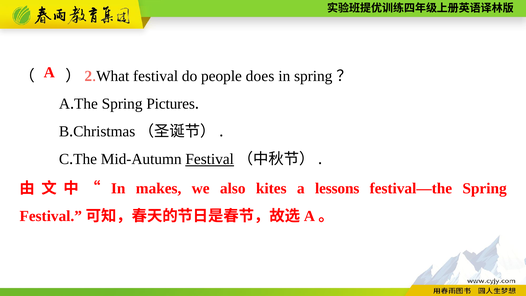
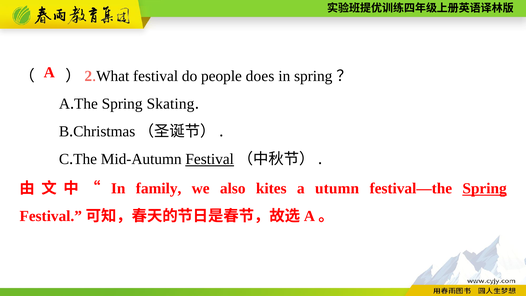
Pictures: Pictures -> Skating
makes: makes -> family
lessons: lessons -> utumn
Spring at (485, 189) underline: none -> present
